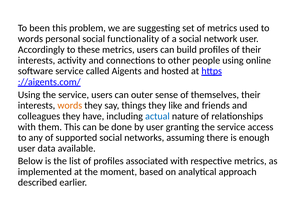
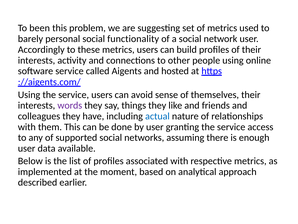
words at (30, 39): words -> barely
outer: outer -> avoid
words at (70, 105) colour: orange -> purple
